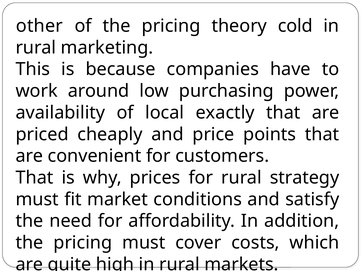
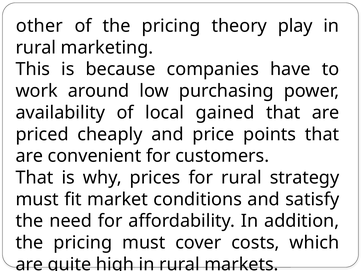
cold: cold -> play
exactly: exactly -> gained
